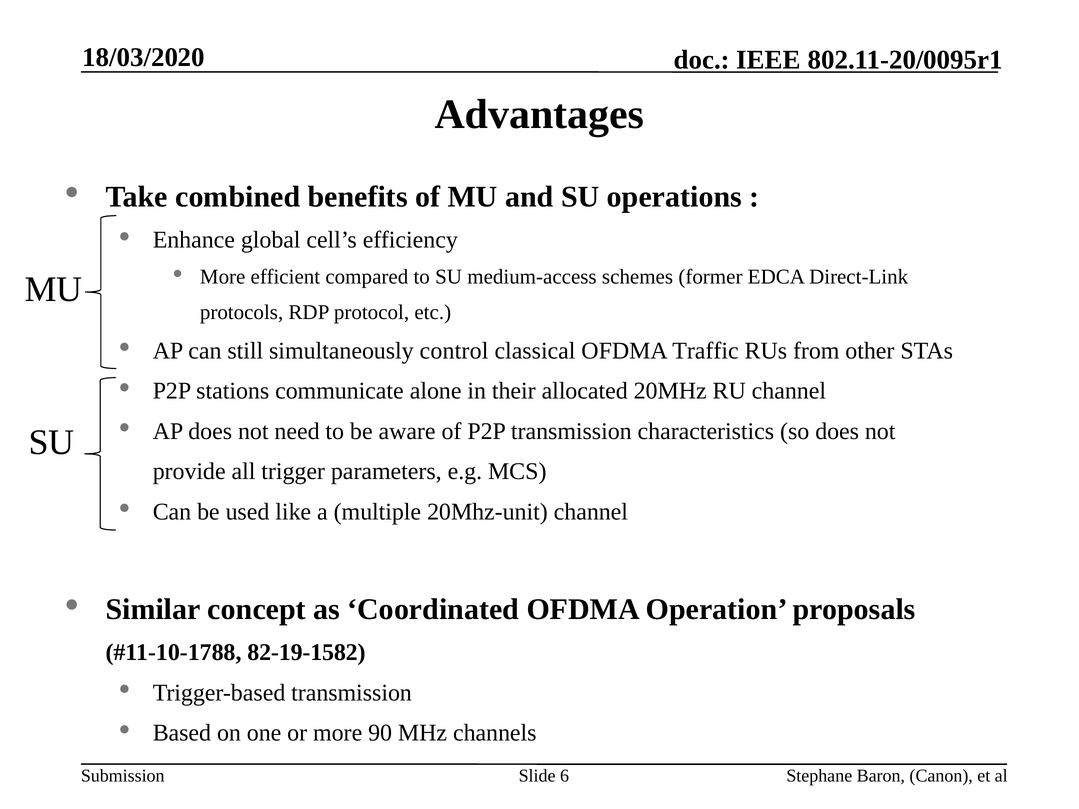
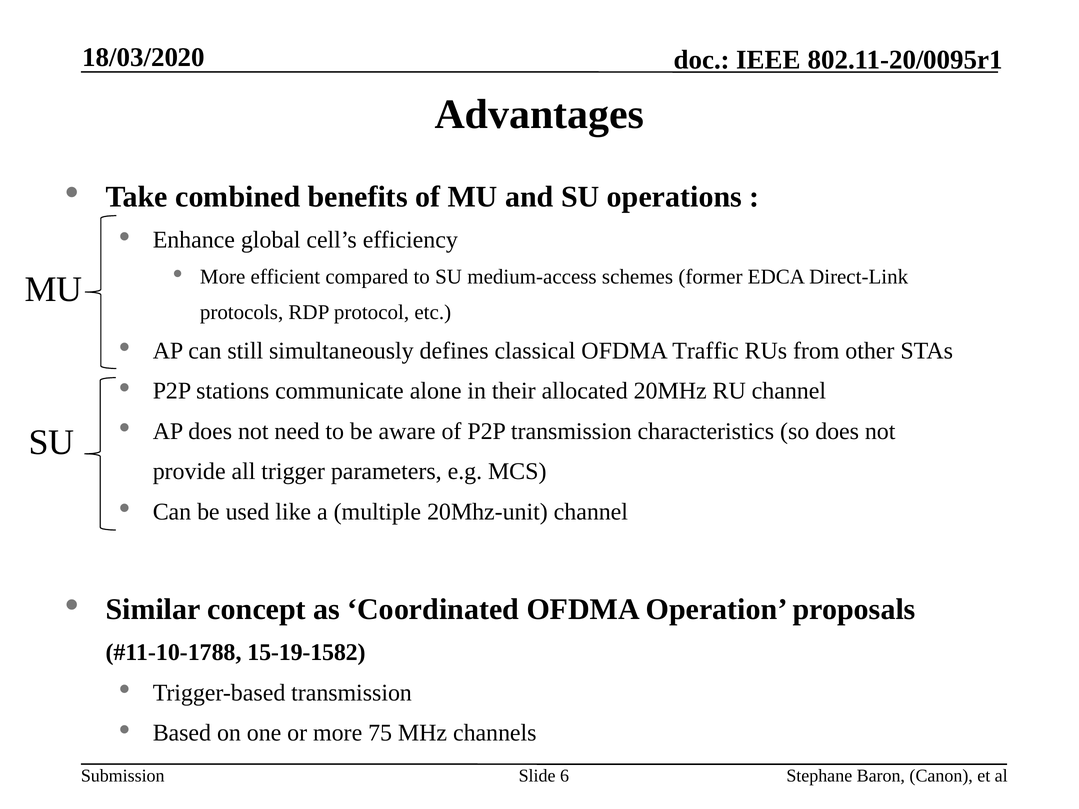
control: control -> defines
82-19-1582: 82-19-1582 -> 15-19-1582
90: 90 -> 75
